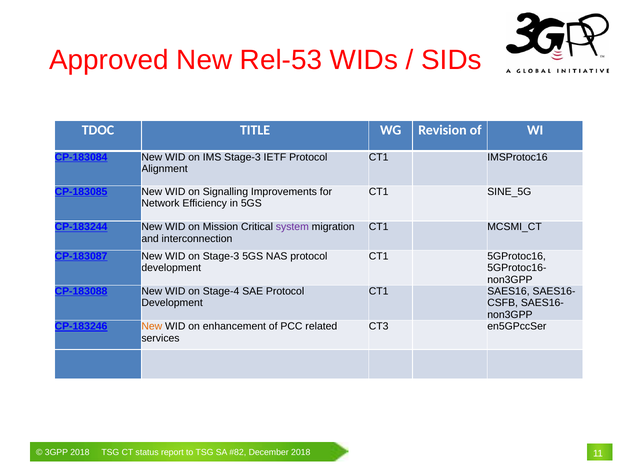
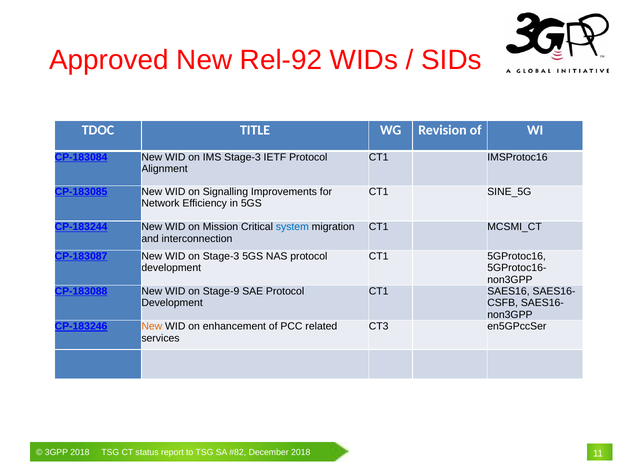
Rel-53: Rel-53 -> Rel-92
system colour: purple -> blue
Stage-4: Stage-4 -> Stage-9
